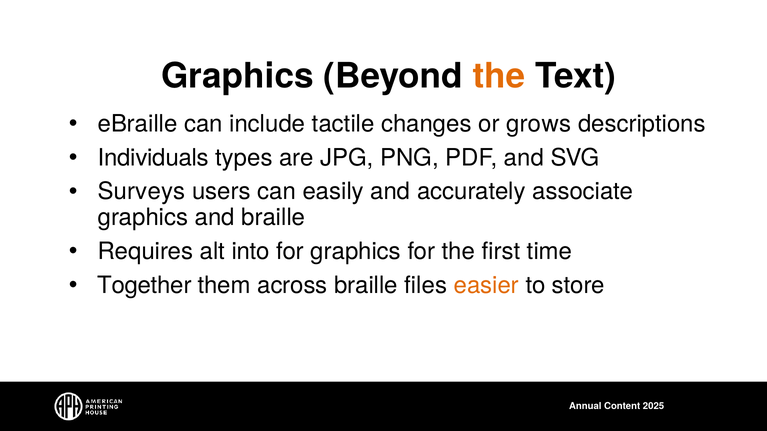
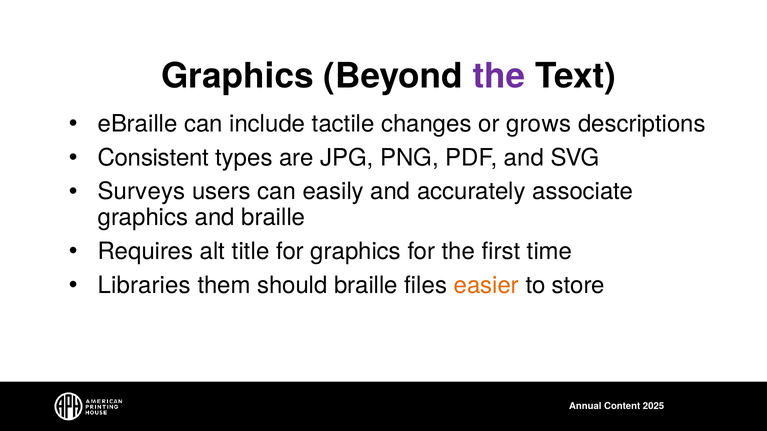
the at (499, 76) colour: orange -> purple
Individuals: Individuals -> Consistent
into: into -> title
Together: Together -> Libraries
across: across -> should
